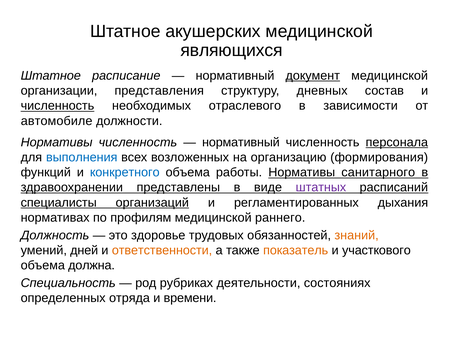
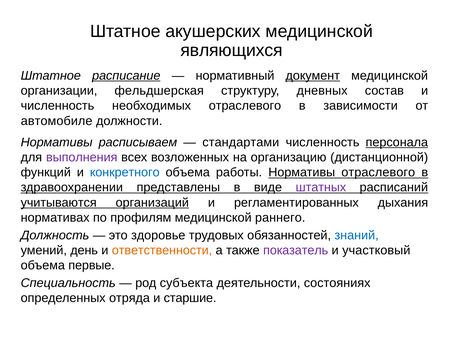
расписание underline: none -> present
представления: представления -> фельдшерская
численность at (57, 106) underline: present -> none
Нормативы численность: численность -> расписываем
нормативный at (241, 142): нормативный -> стандартами
выполнения colour: blue -> purple
формирования: формирования -> дистанционной
Нормативы санитарного: санитарного -> отраслевого
специалисты: специалисты -> учитываются
знаний colour: orange -> blue
дней: дней -> день
показатель colour: orange -> purple
участкового: участкового -> участковый
должна: должна -> первые
рубриках: рубриках -> субъекта
времени: времени -> старшие
